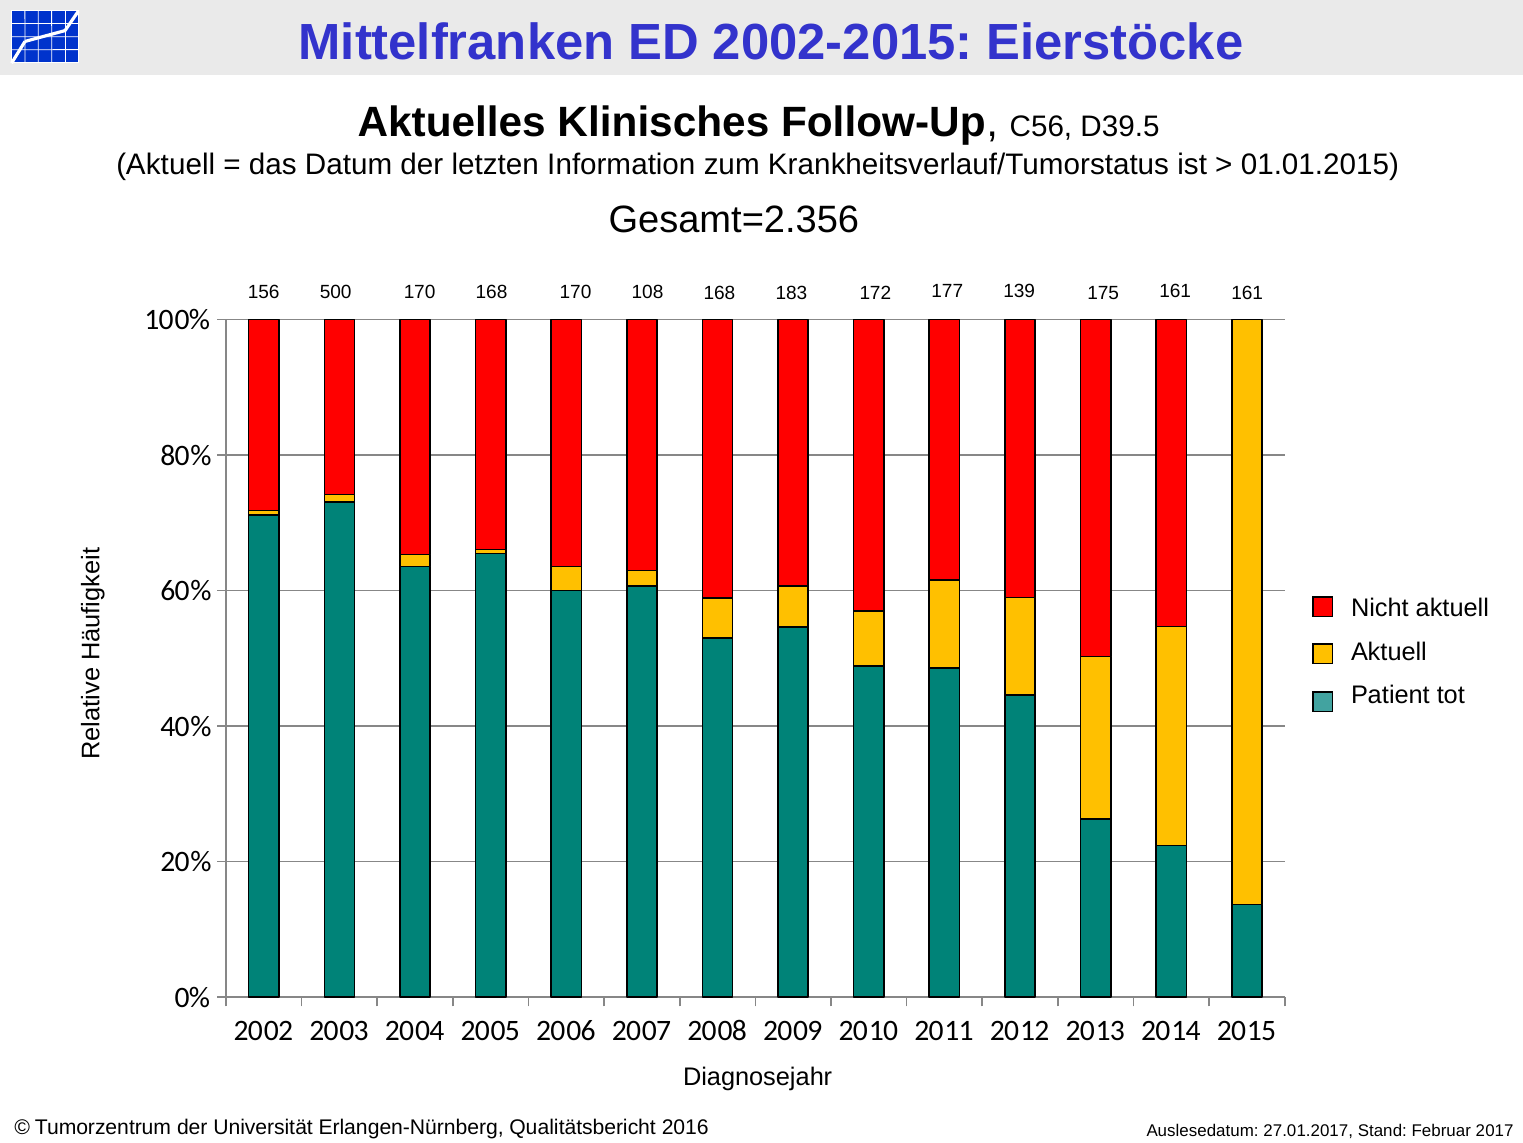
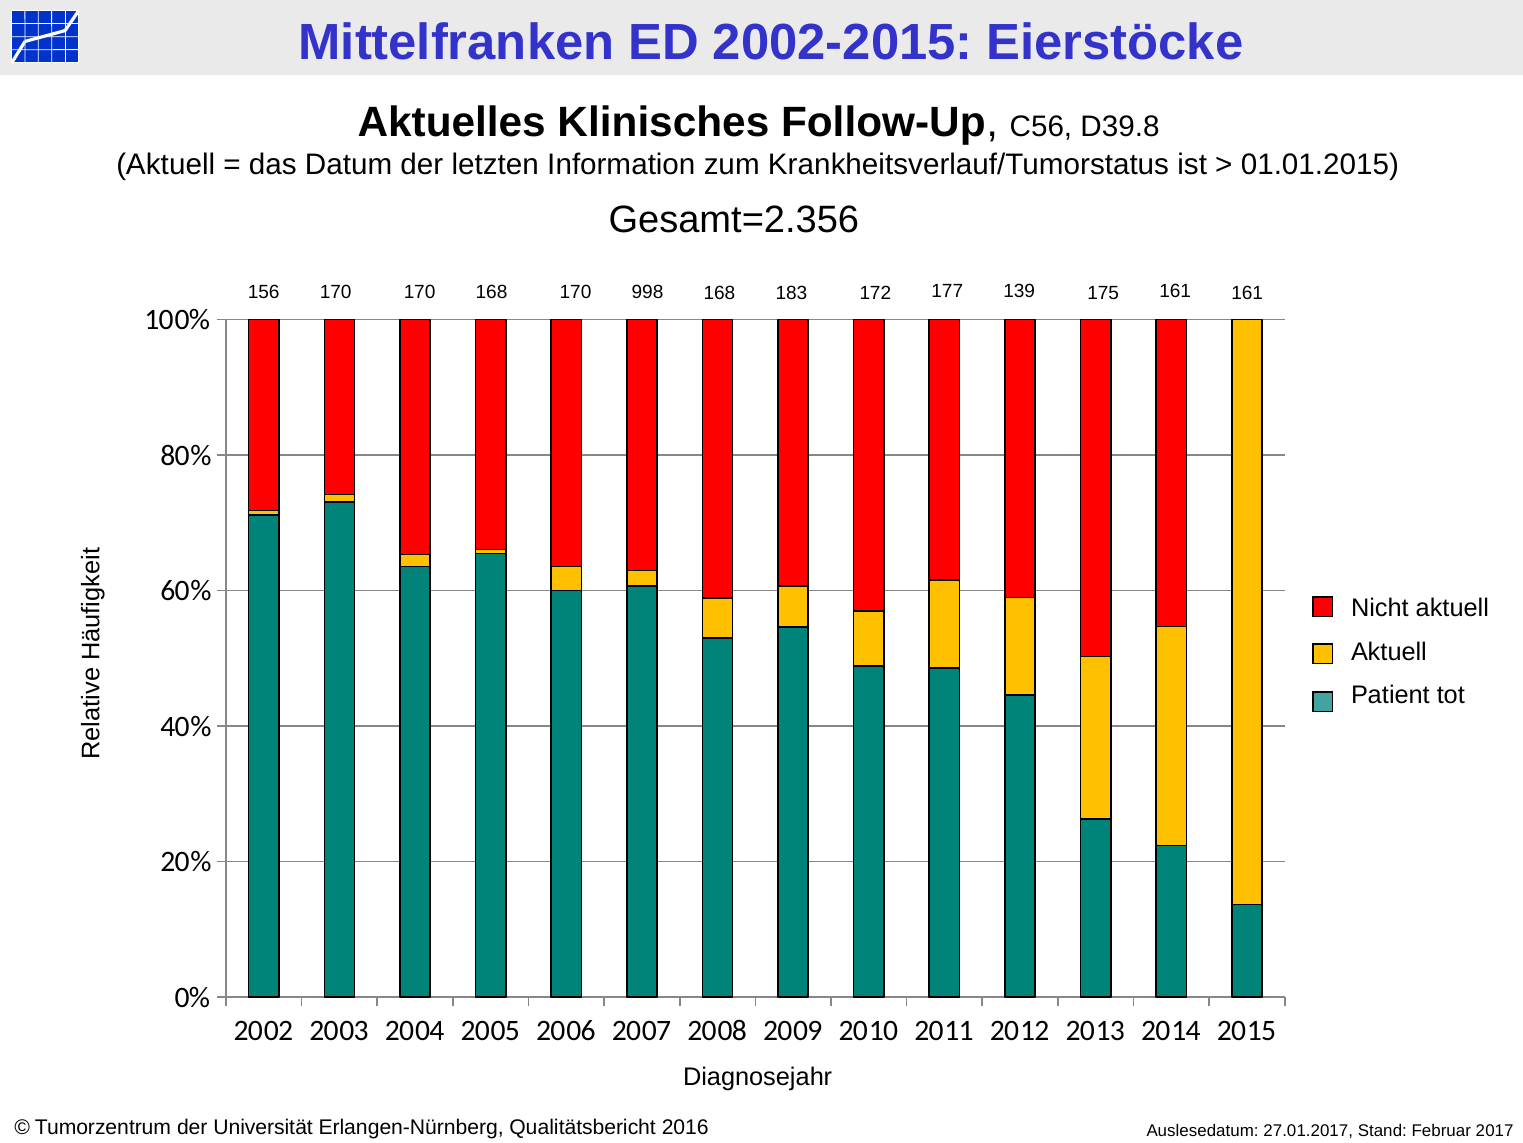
D39.5: D39.5 -> D39.8
156 500: 500 -> 170
108: 108 -> 998
